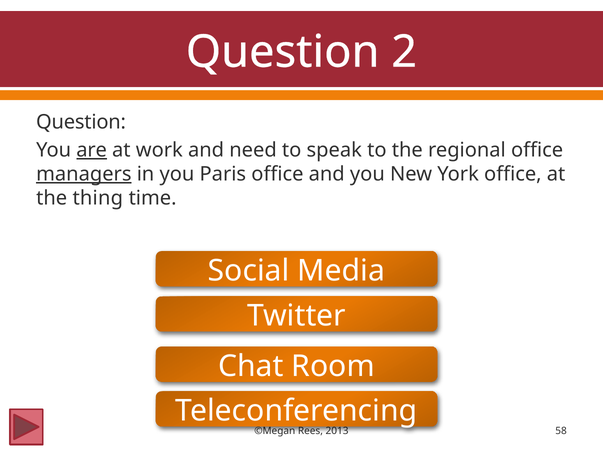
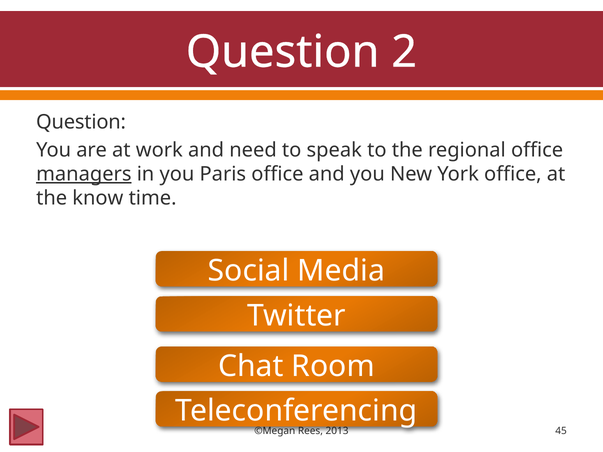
are underline: present -> none
thing: thing -> know
58: 58 -> 45
